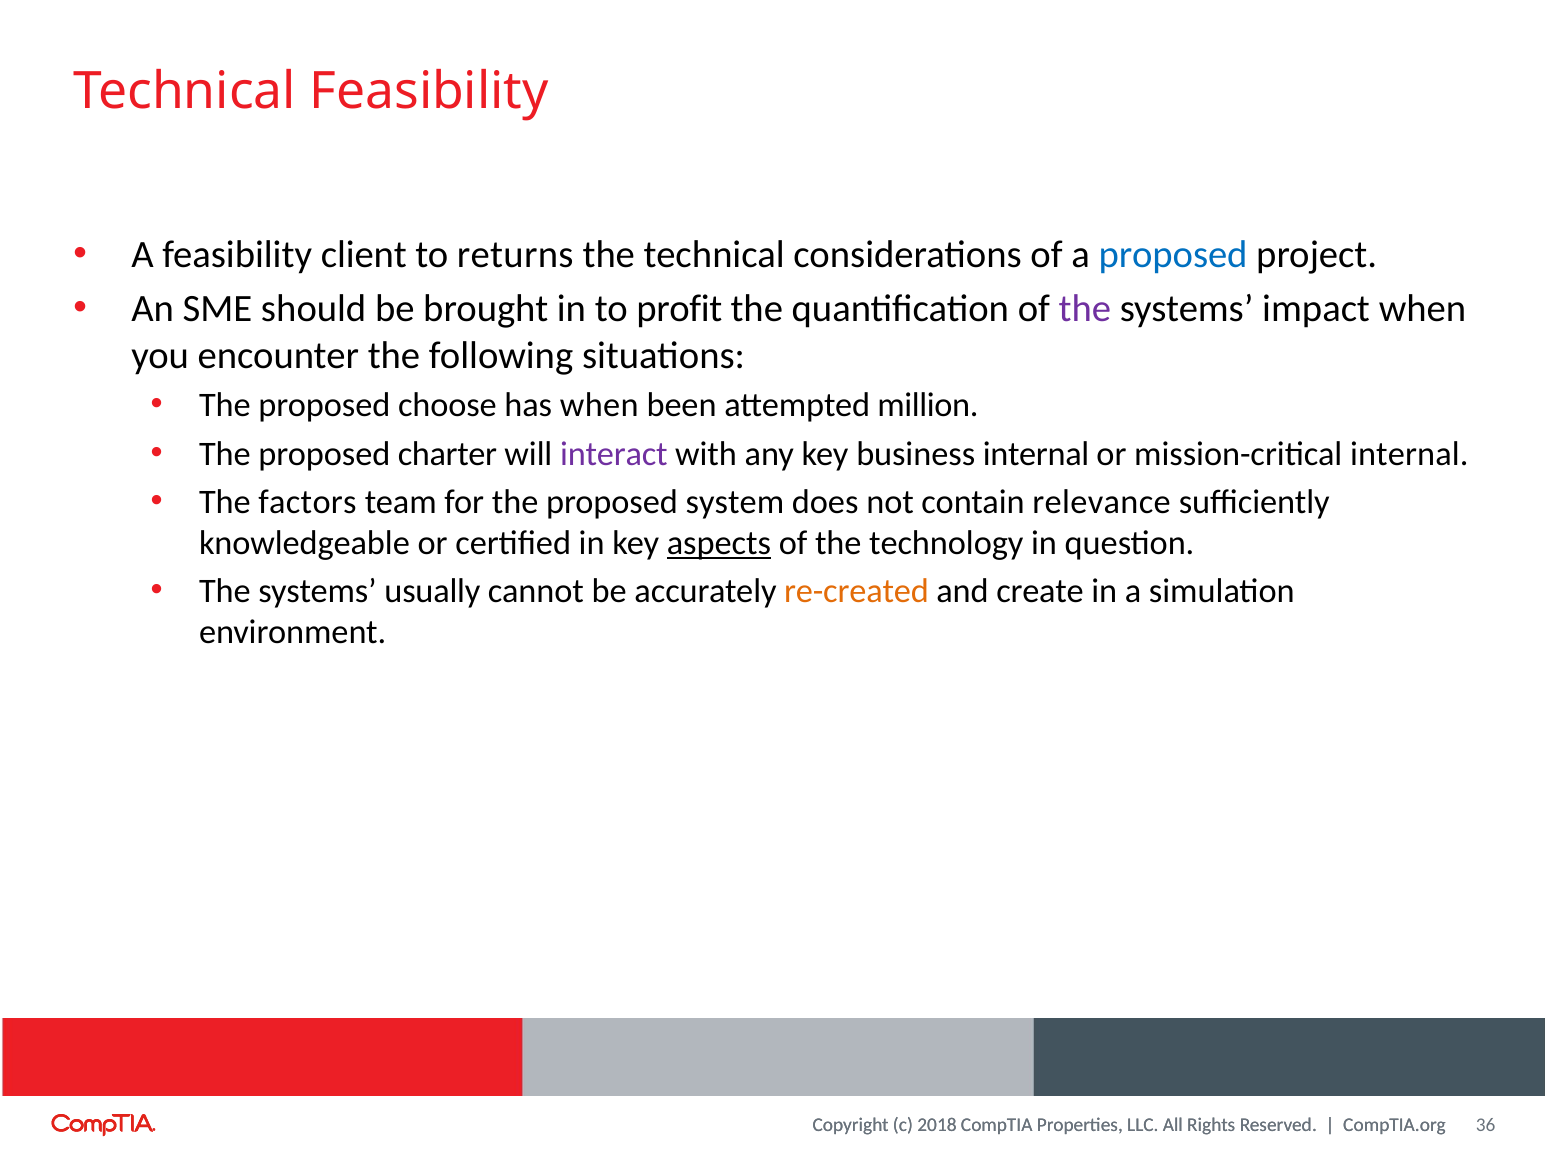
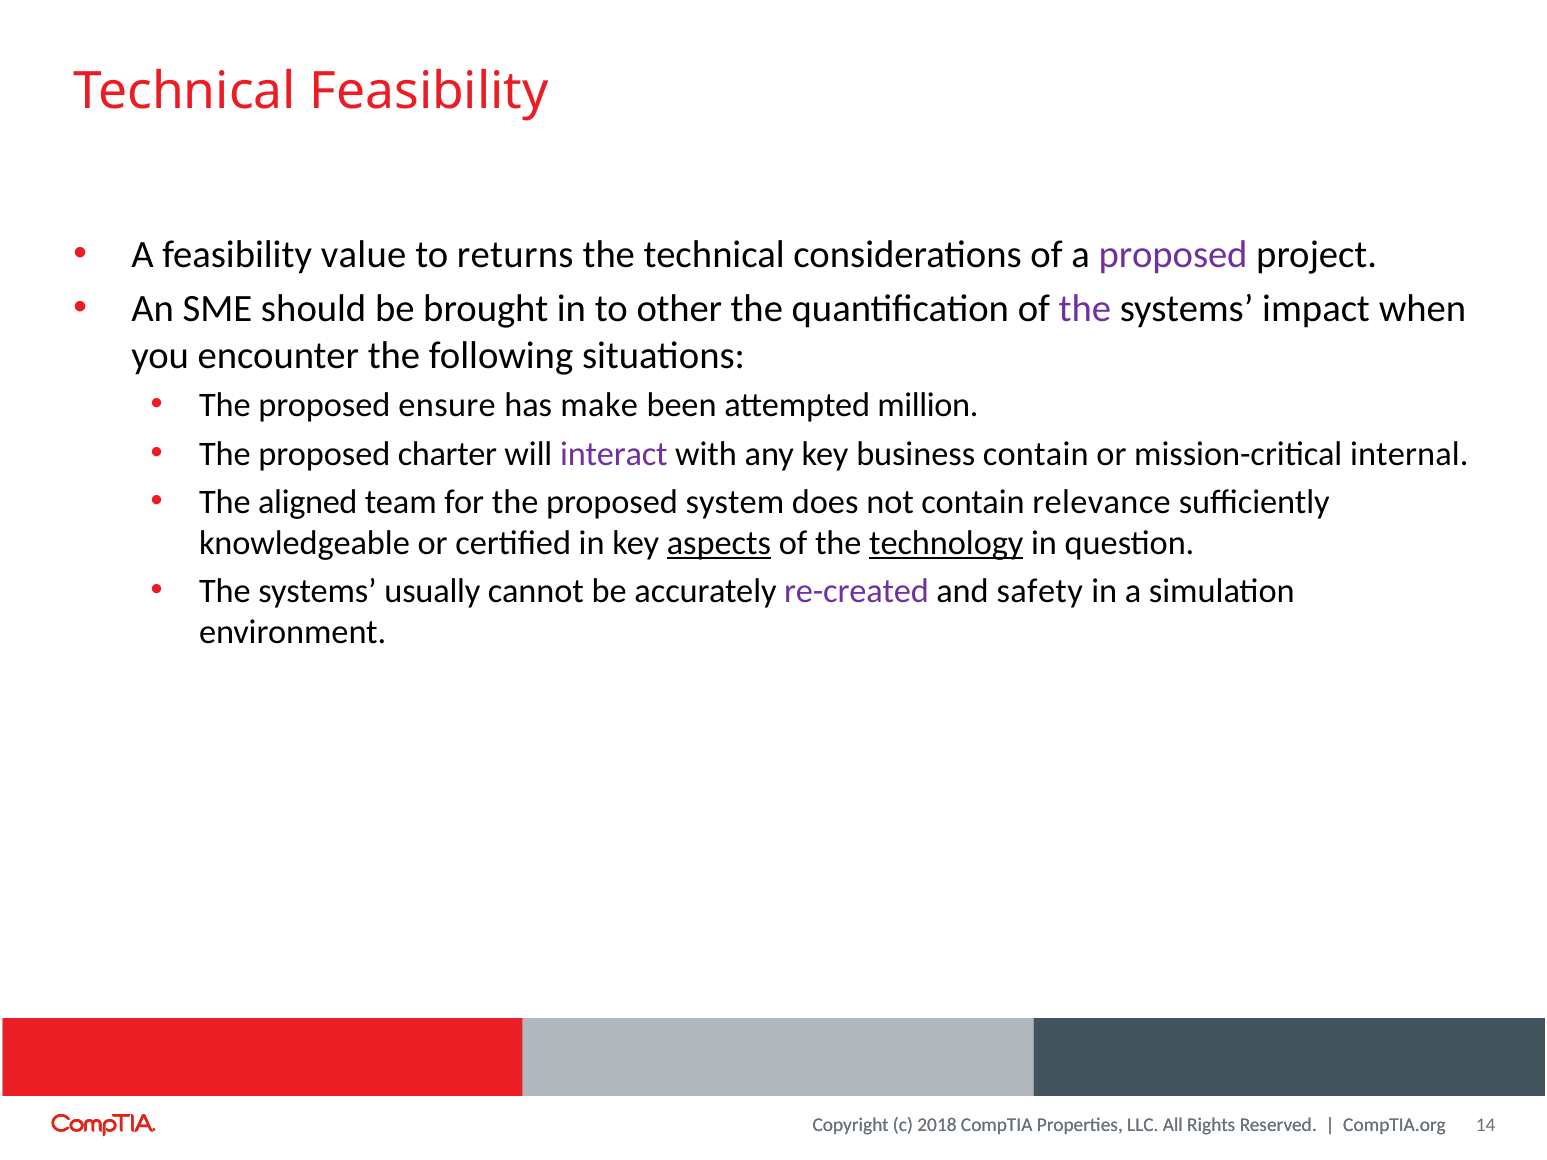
client: client -> value
proposed at (1173, 255) colour: blue -> purple
profit: profit -> other
choose: choose -> ensure
has when: when -> make
business internal: internal -> contain
factors: factors -> aligned
technology underline: none -> present
re-created colour: orange -> purple
create: create -> safety
36: 36 -> 14
